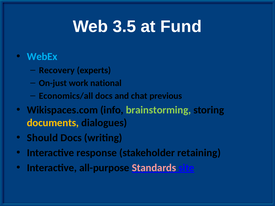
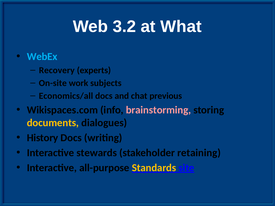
3.5: 3.5 -> 3.2
Fund: Fund -> What
On-just: On-just -> On-site
national: national -> subjects
brainstorming colour: light green -> pink
Should: Should -> History
response: response -> stewards
Standards colour: pink -> yellow
